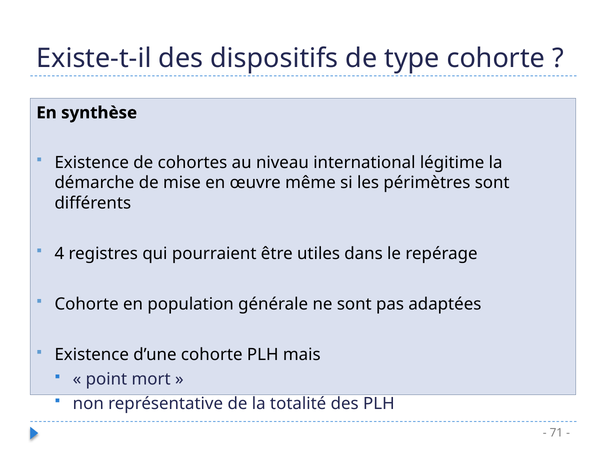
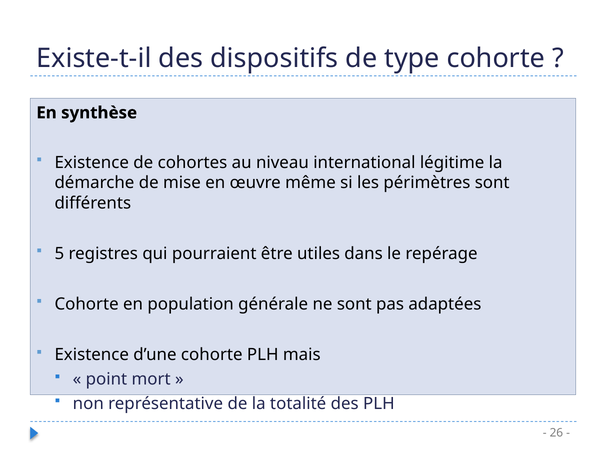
4: 4 -> 5
71: 71 -> 26
